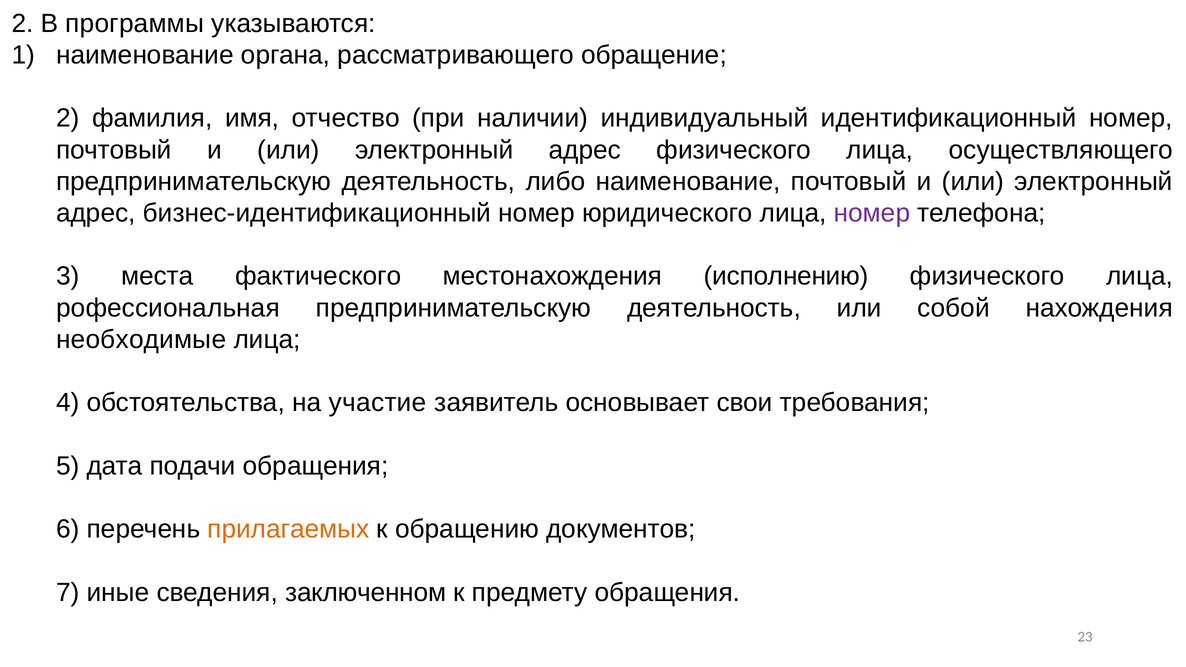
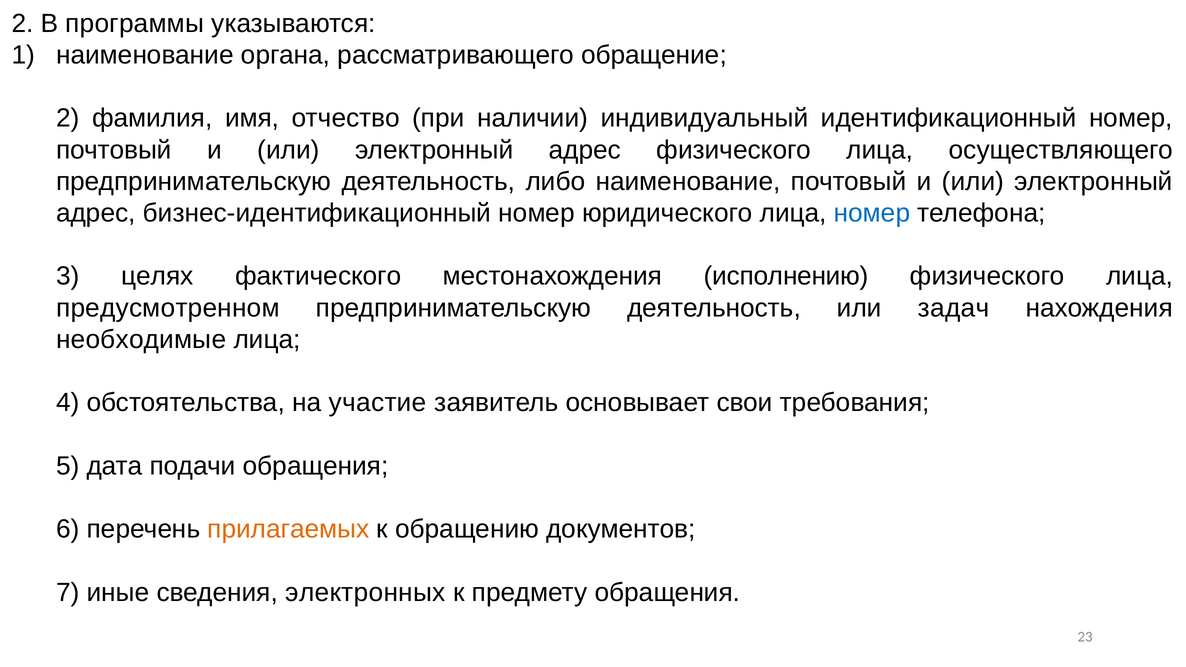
номер at (872, 213) colour: purple -> blue
места: места -> целях
рофессиональная: рофессиональная -> предусмотренном
собой: собой -> задач
заключенном: заключенном -> электронных
